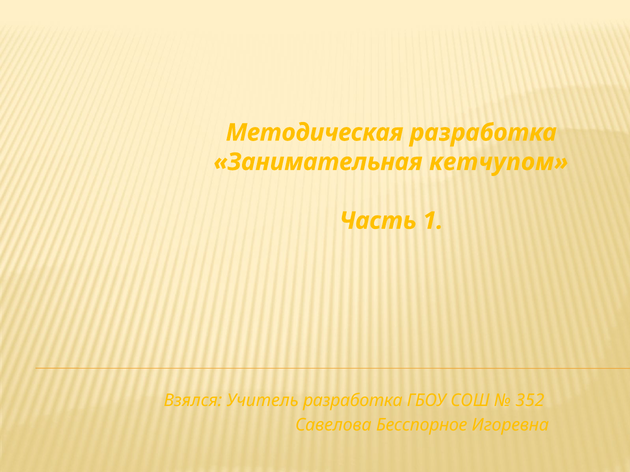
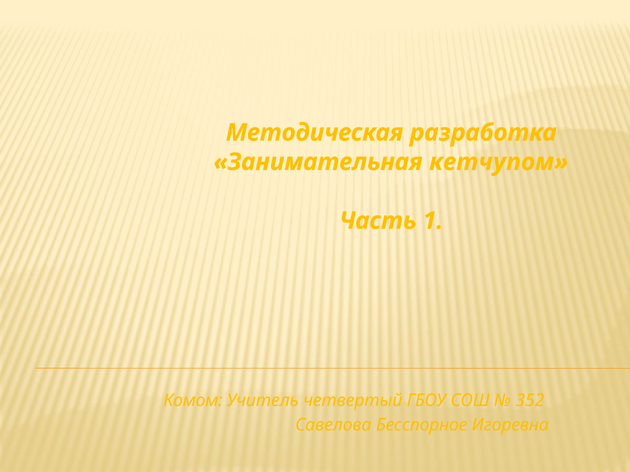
Взялся: Взялся -> Комом
Учитель разработка: разработка -> четвертый
